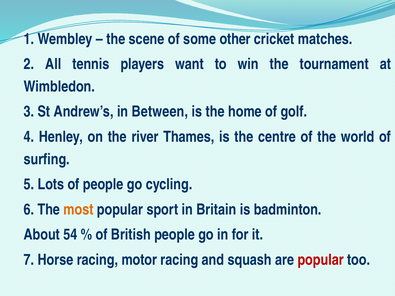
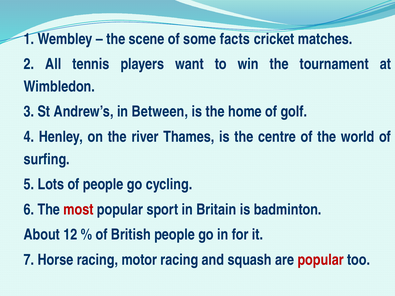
other: other -> facts
most colour: orange -> red
54: 54 -> 12
